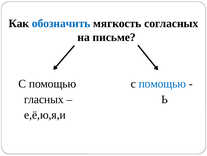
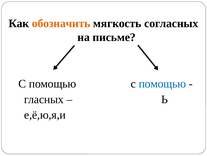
обозначить colour: blue -> orange
